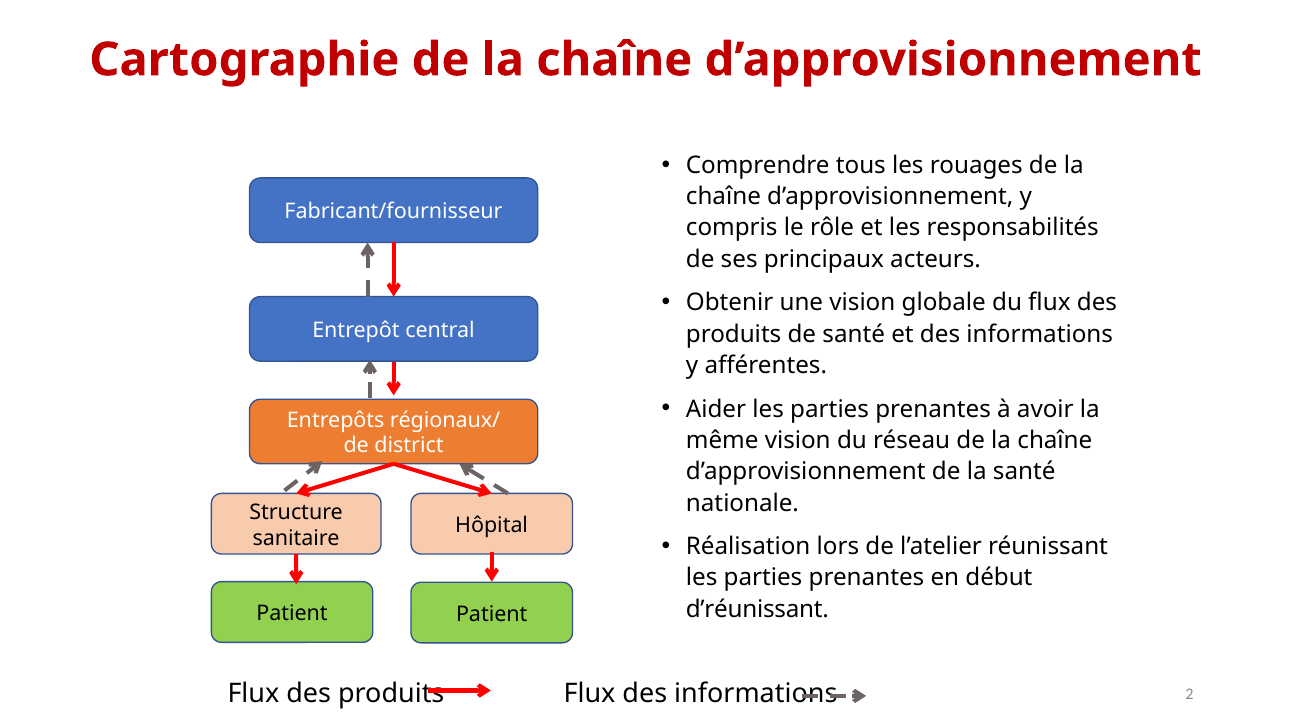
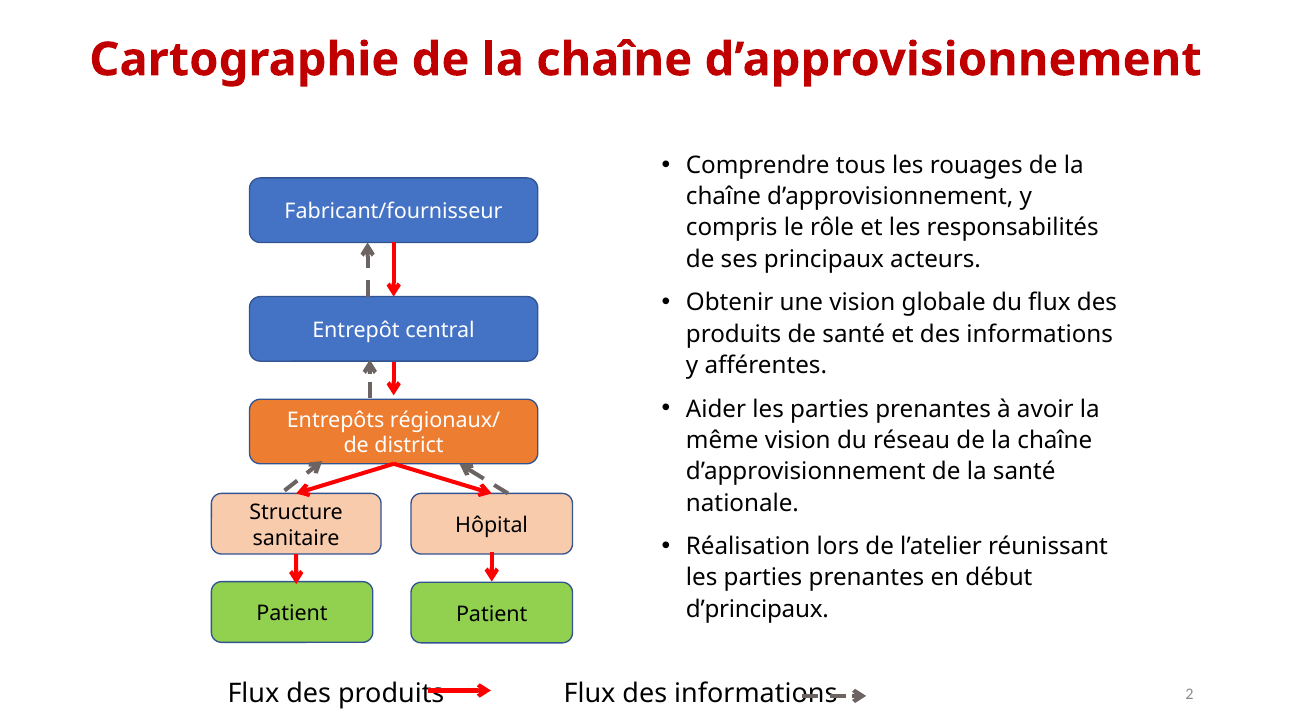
d’réunissant: d’réunissant -> d’principaux
